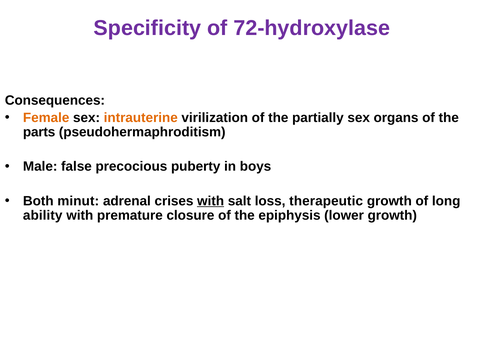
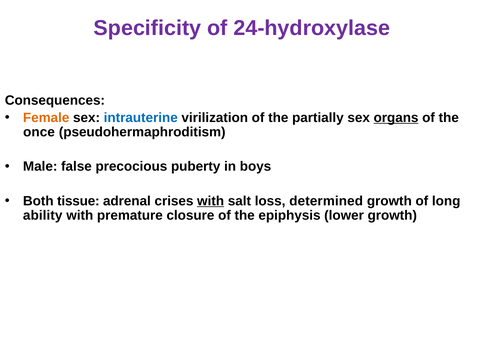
72-hydroxylase: 72-hydroxylase -> 24-hydroxylase
intrauterine colour: orange -> blue
organs underline: none -> present
parts: parts -> once
minut: minut -> tissue
therapeutic: therapeutic -> determined
